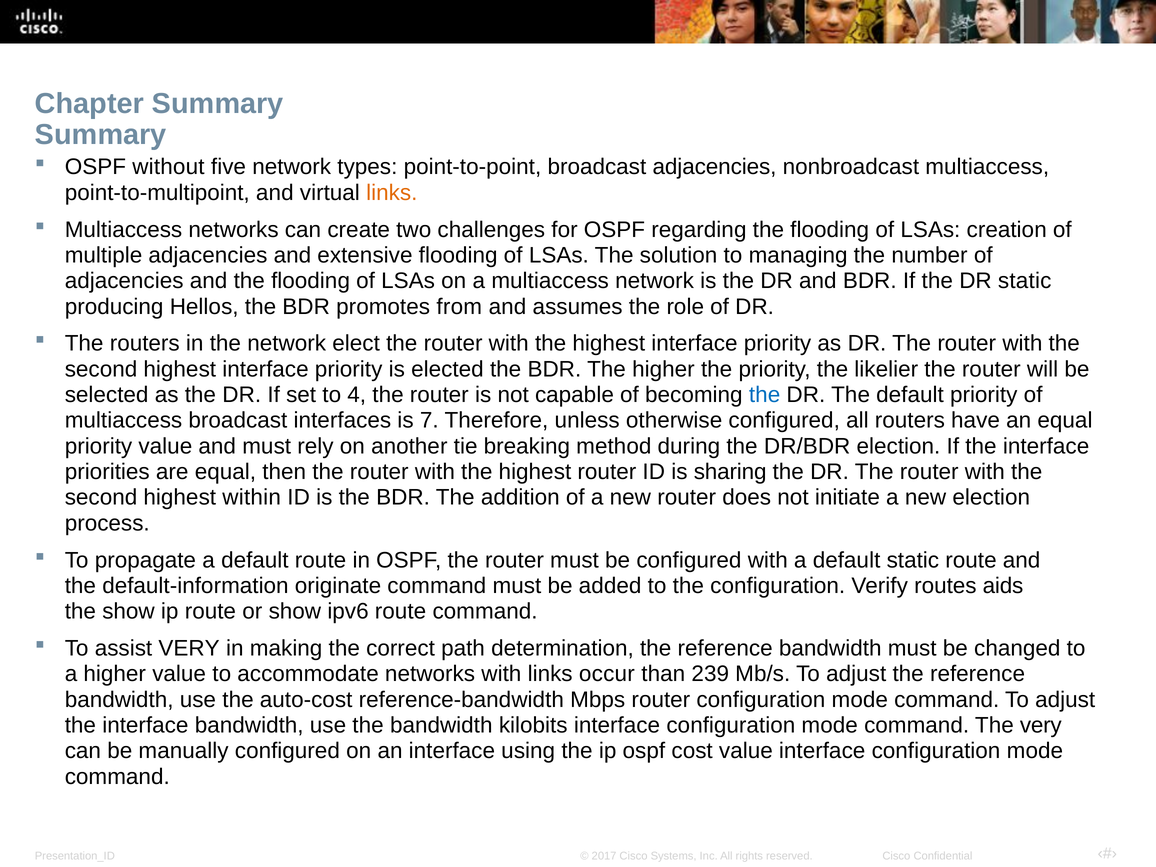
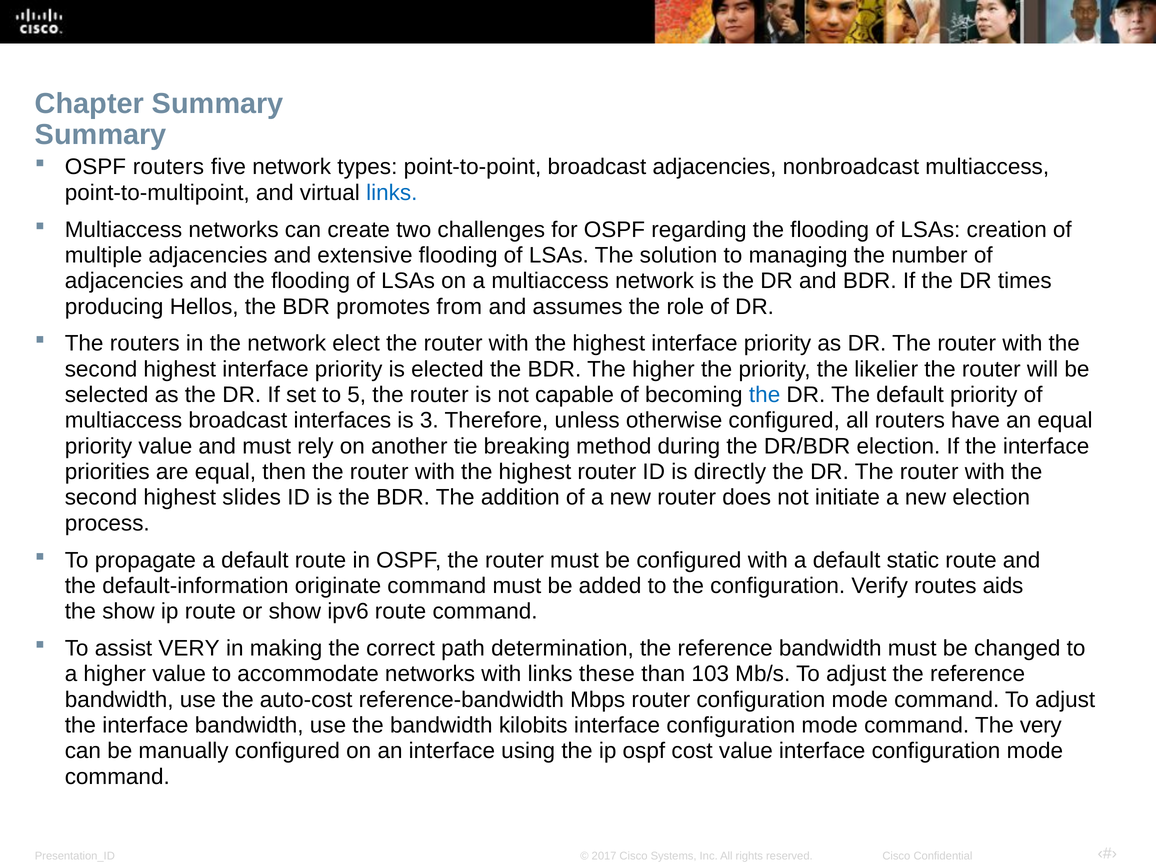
OSPF without: without -> routers
links at (392, 193) colour: orange -> blue
DR static: static -> times
4: 4 -> 5
7: 7 -> 3
sharing: sharing -> directly
within: within -> slides
occur: occur -> these
239: 239 -> 103
